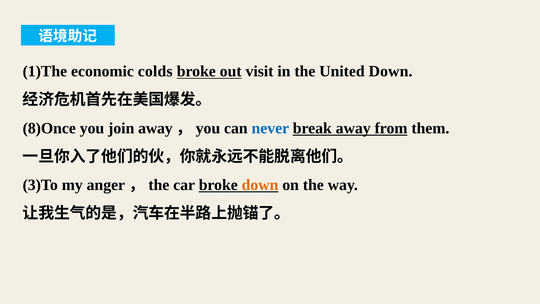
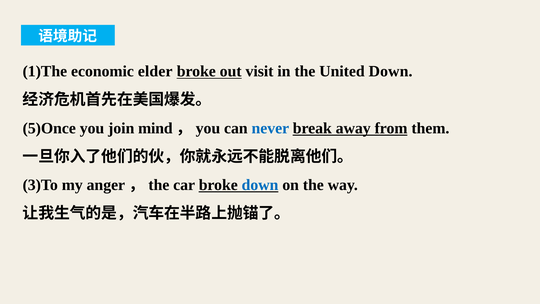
colds: colds -> elder
8)Once: 8)Once -> 5)Once
join away: away -> mind
down at (260, 185) colour: orange -> blue
